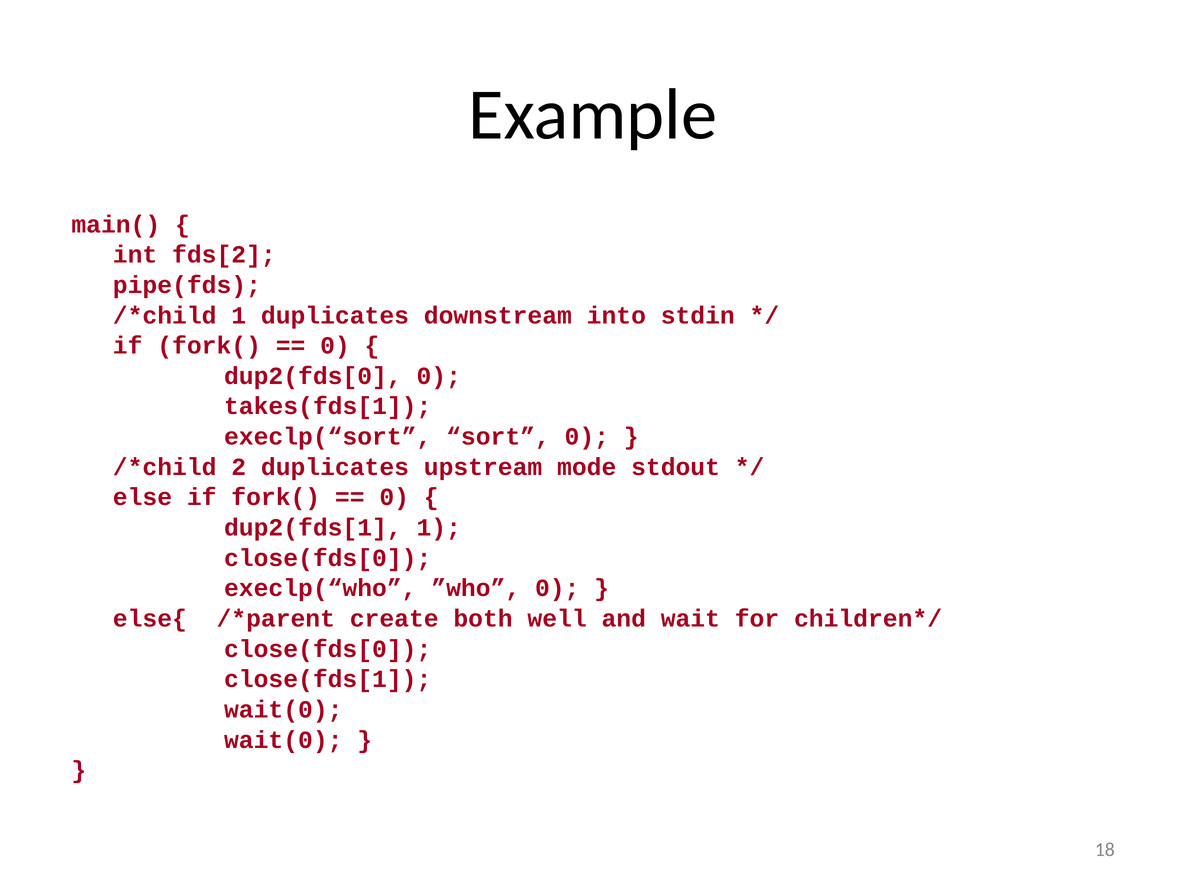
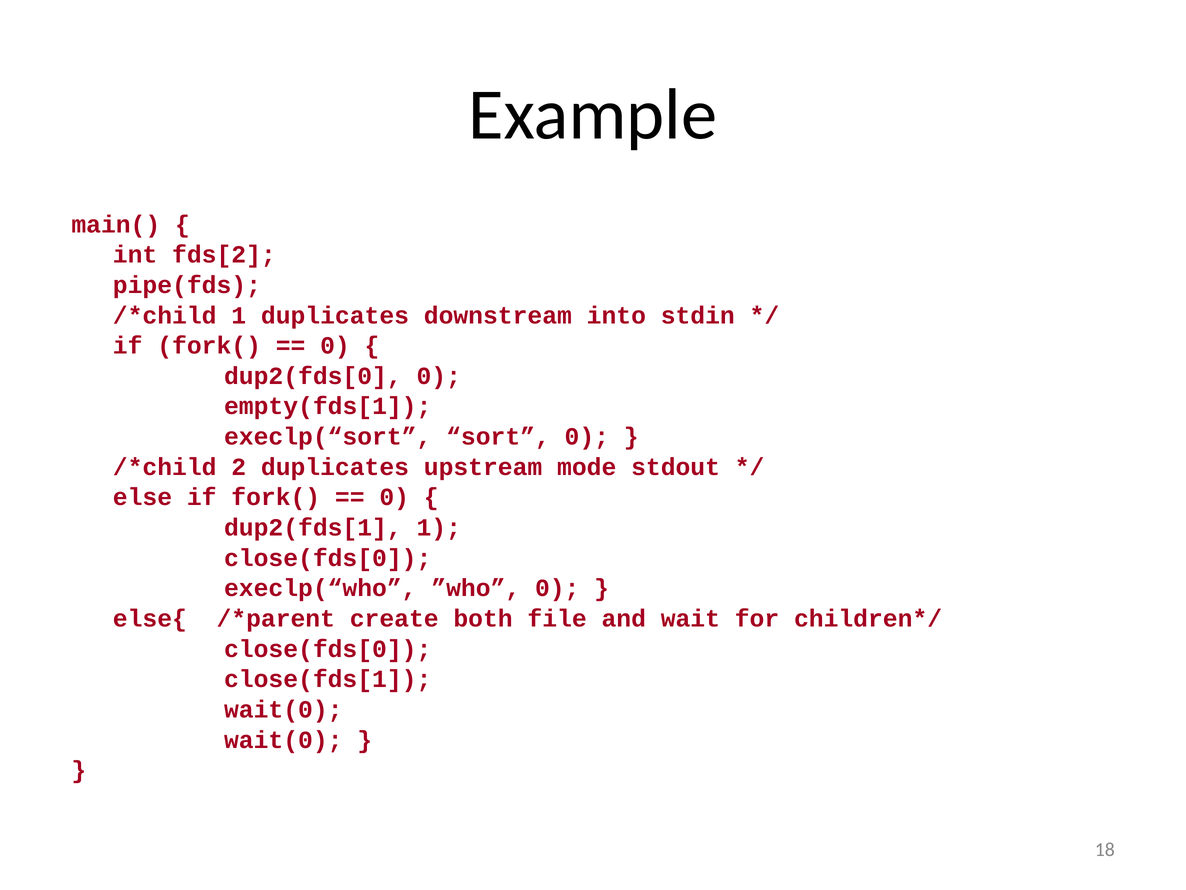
takes(fds[1: takes(fds[1 -> empty(fds[1
well: well -> file
